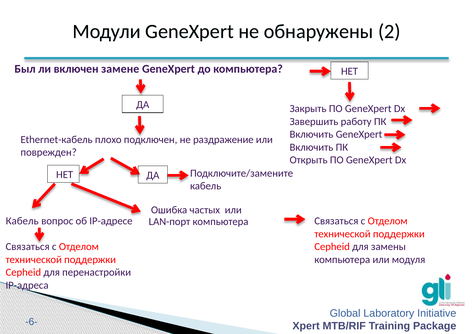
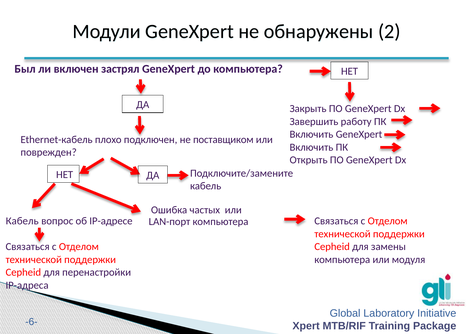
замене: замене -> застрял
раздражение: раздражение -> поставщиком
